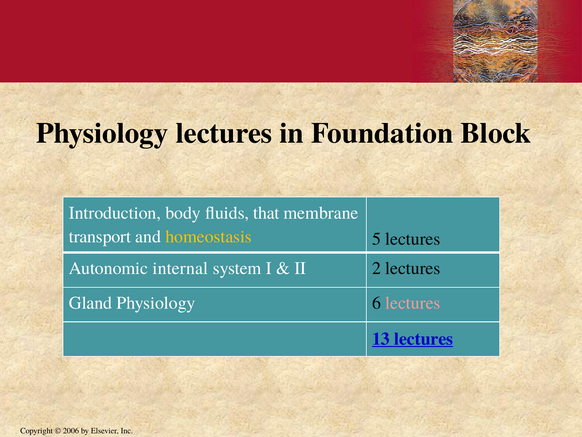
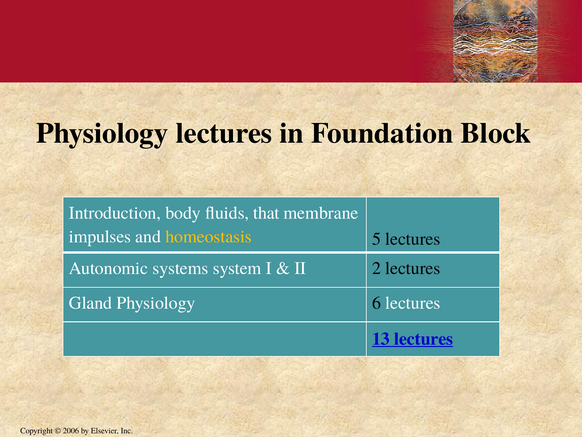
transport: transport -> impulses
internal: internal -> systems
lectures at (413, 303) colour: pink -> white
